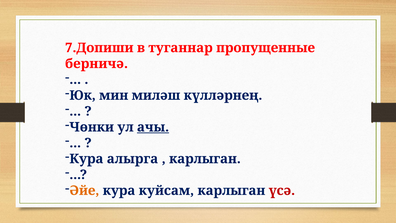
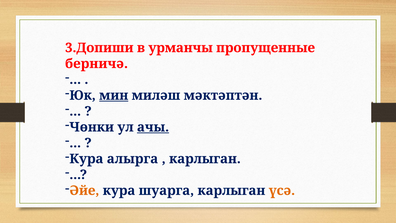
7.Допиши: 7.Допиши -> 3.Допиши
туганнар: туганнар -> урманчы
мин underline: none -> present
күлләрнең: күлләрнең -> мәктәптән
куйсам: куйсам -> шуарга
үсә colour: red -> orange
